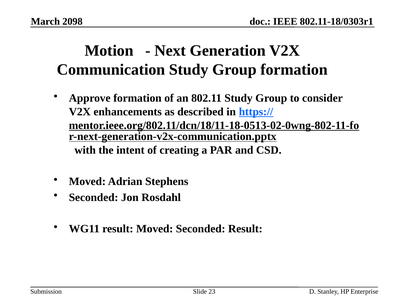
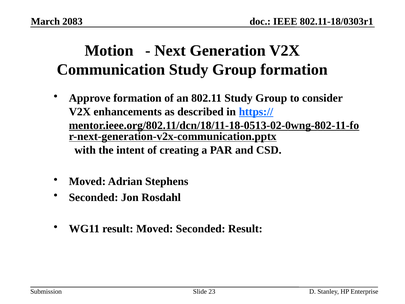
2098: 2098 -> 2083
